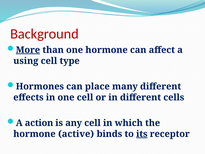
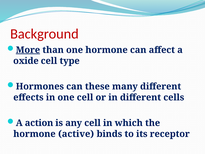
using: using -> oxide
place: place -> these
its underline: present -> none
